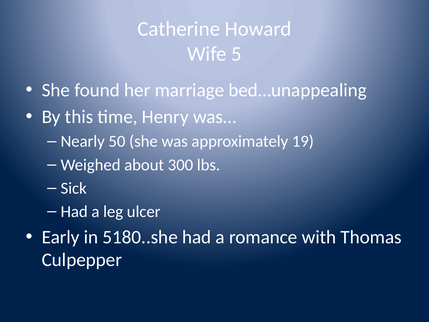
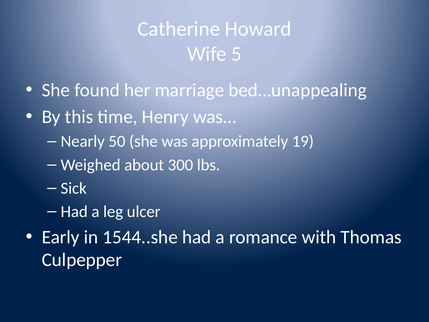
5180..she: 5180..she -> 1544..she
